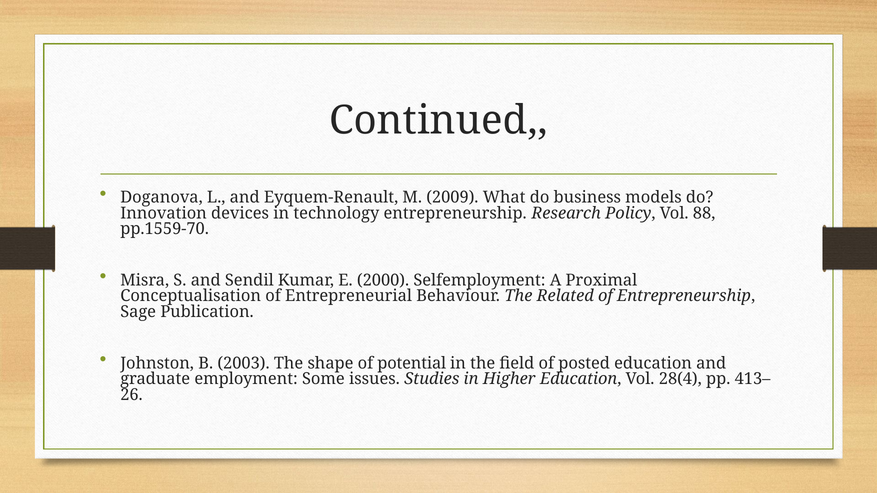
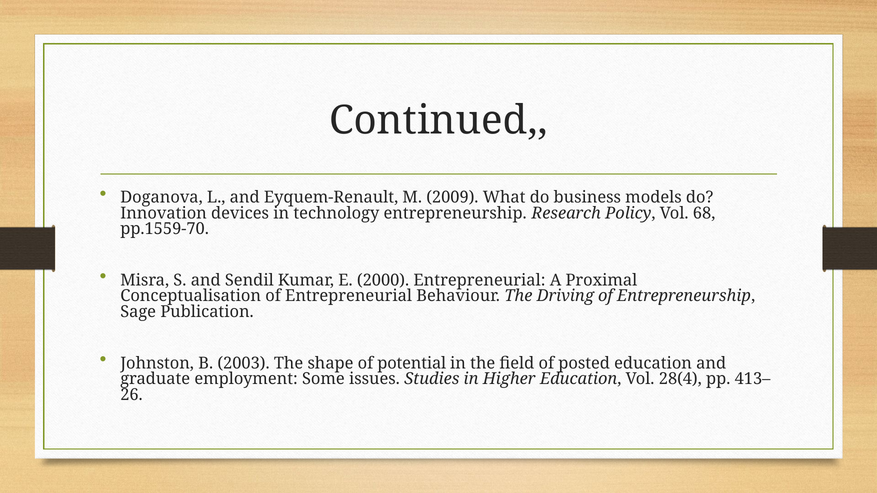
88: 88 -> 68
2000 Selfemployment: Selfemployment -> Entrepreneurial
Related: Related -> Driving
